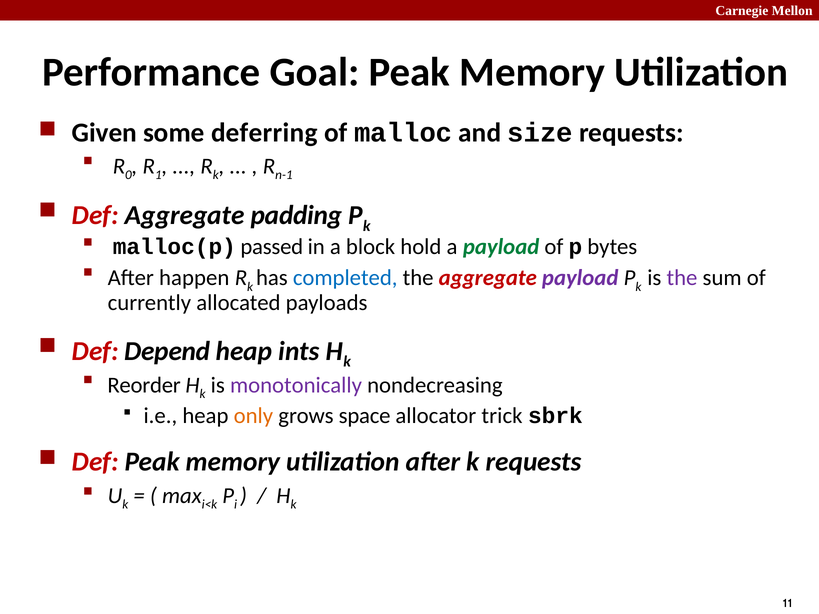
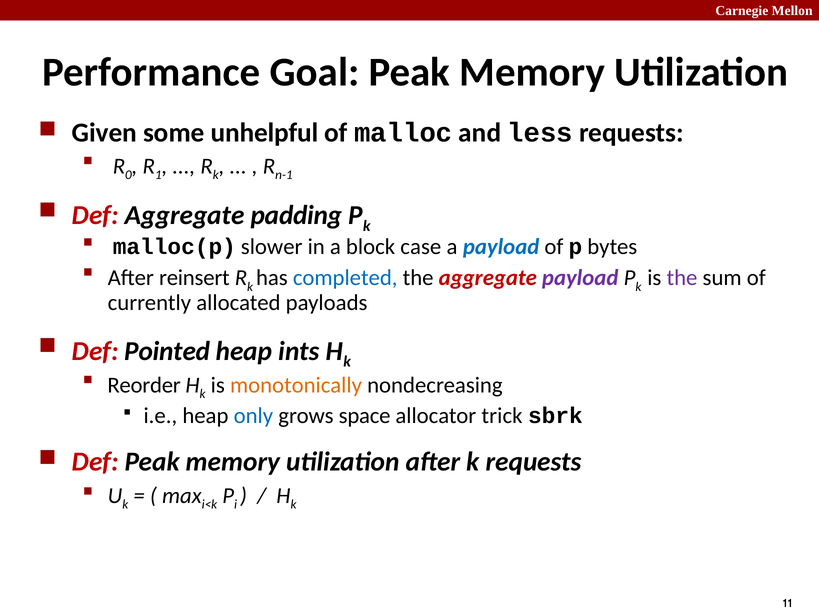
deferring: deferring -> unhelpful
size: size -> less
passed: passed -> slower
hold: hold -> case
payload at (501, 247) colour: green -> blue
happen: happen -> reinsert
Depend: Depend -> Pointed
monotonically colour: purple -> orange
only colour: orange -> blue
